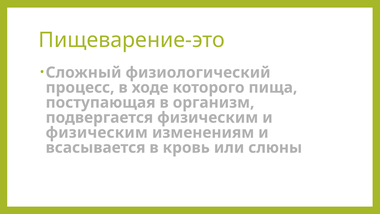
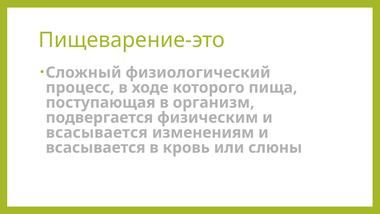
физическим at (97, 132): физическим -> всасывается
